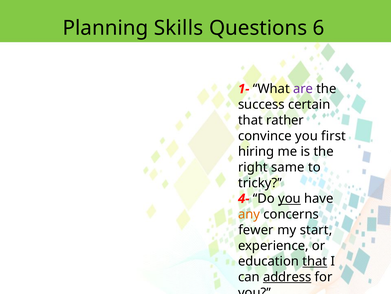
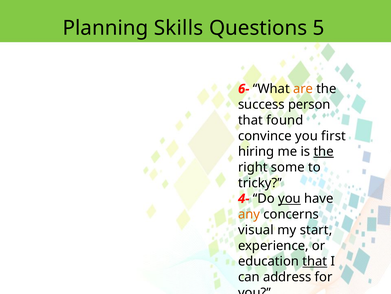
6: 6 -> 5
1-: 1- -> 6-
are colour: purple -> orange
certain: certain -> person
rather: rather -> found
the at (324, 151) underline: none -> present
same: same -> some
fewer: fewer -> visual
address underline: present -> none
